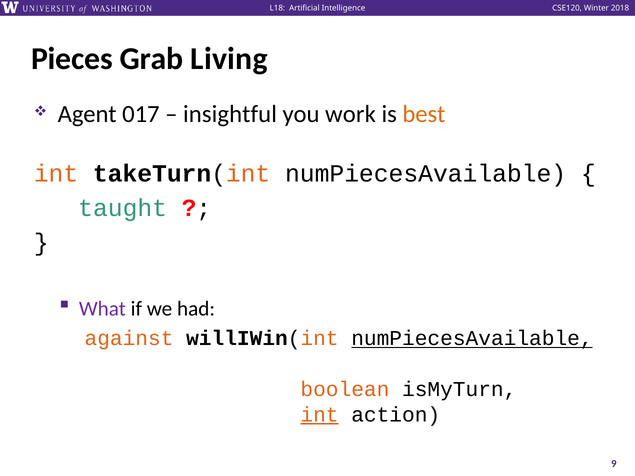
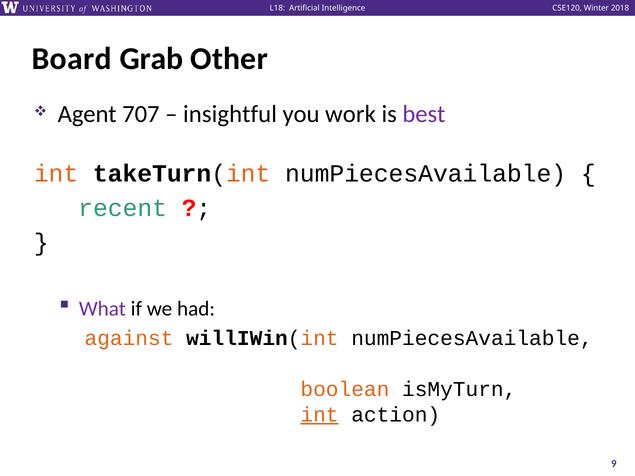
Pieces: Pieces -> Board
Living: Living -> Other
017: 017 -> 707
best colour: orange -> purple
taught: taught -> recent
numPiecesAvailable at (472, 339) underline: present -> none
